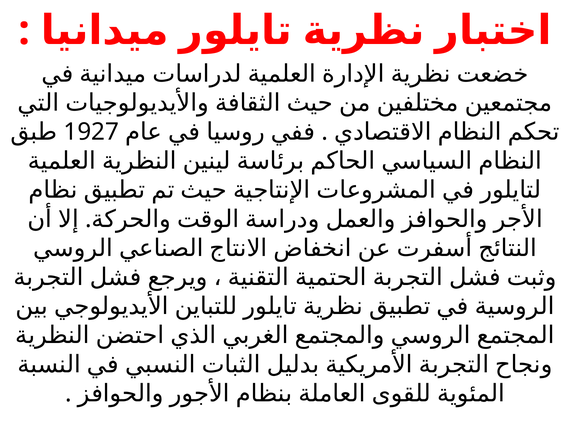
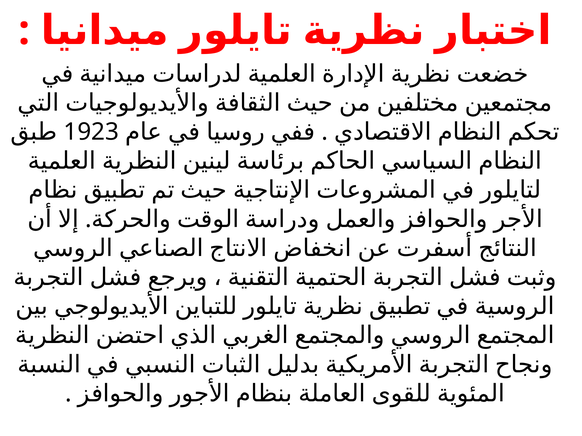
1927: 1927 -> 1923
